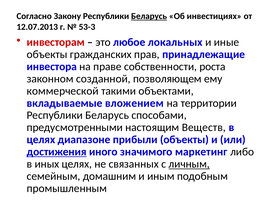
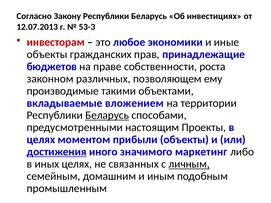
Беларусь at (149, 16) underline: present -> none
локальных: локальных -> экономики
инвестора: инвестора -> бюджетов
созданной: созданной -> различных
коммерческой: коммерческой -> производимые
Беларусь at (107, 115) underline: none -> present
Веществ: Веществ -> Проекты
диапазоне: диапазоне -> моментом
